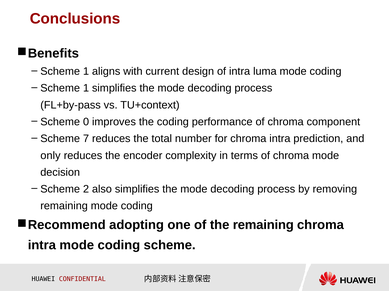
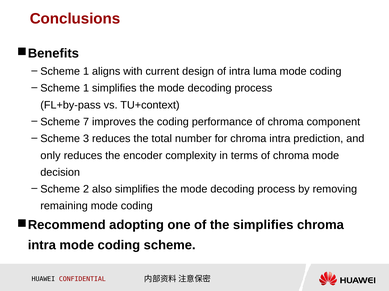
0: 0 -> 7
7: 7 -> 3
the remaining: remaining -> simplifies
